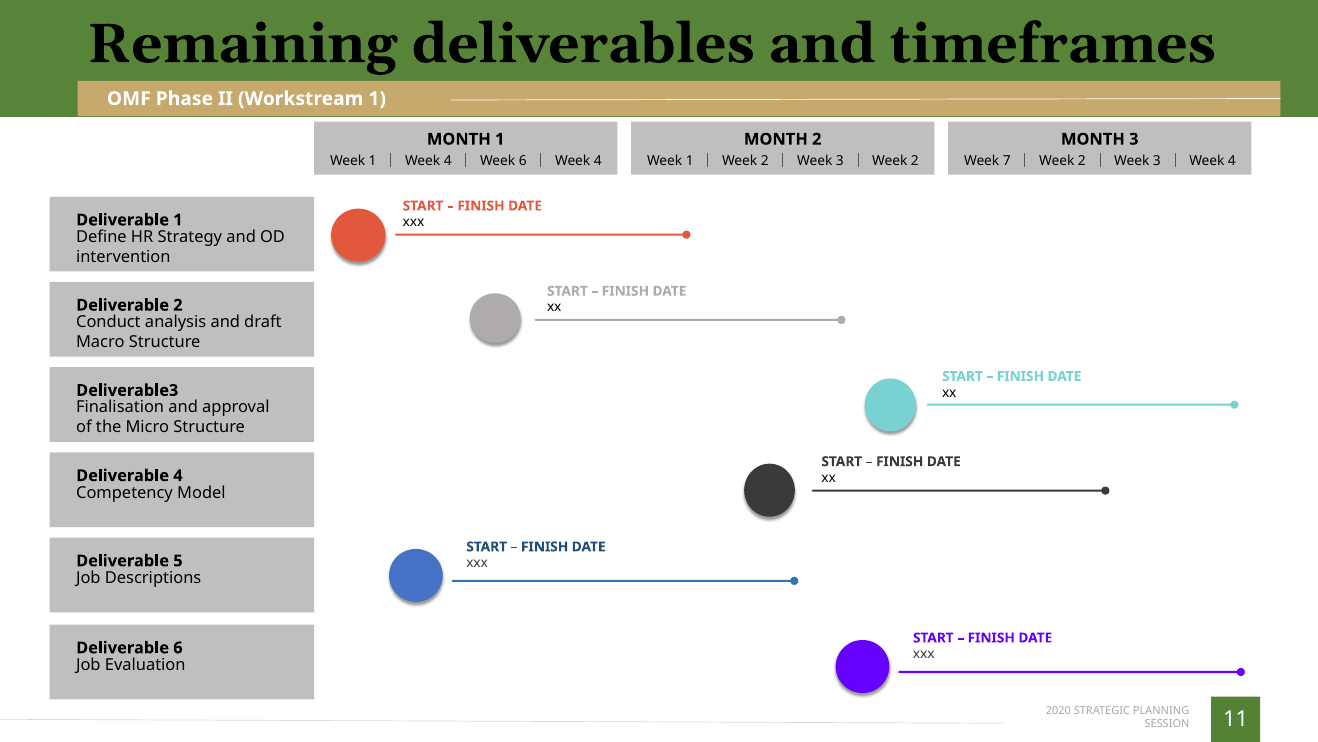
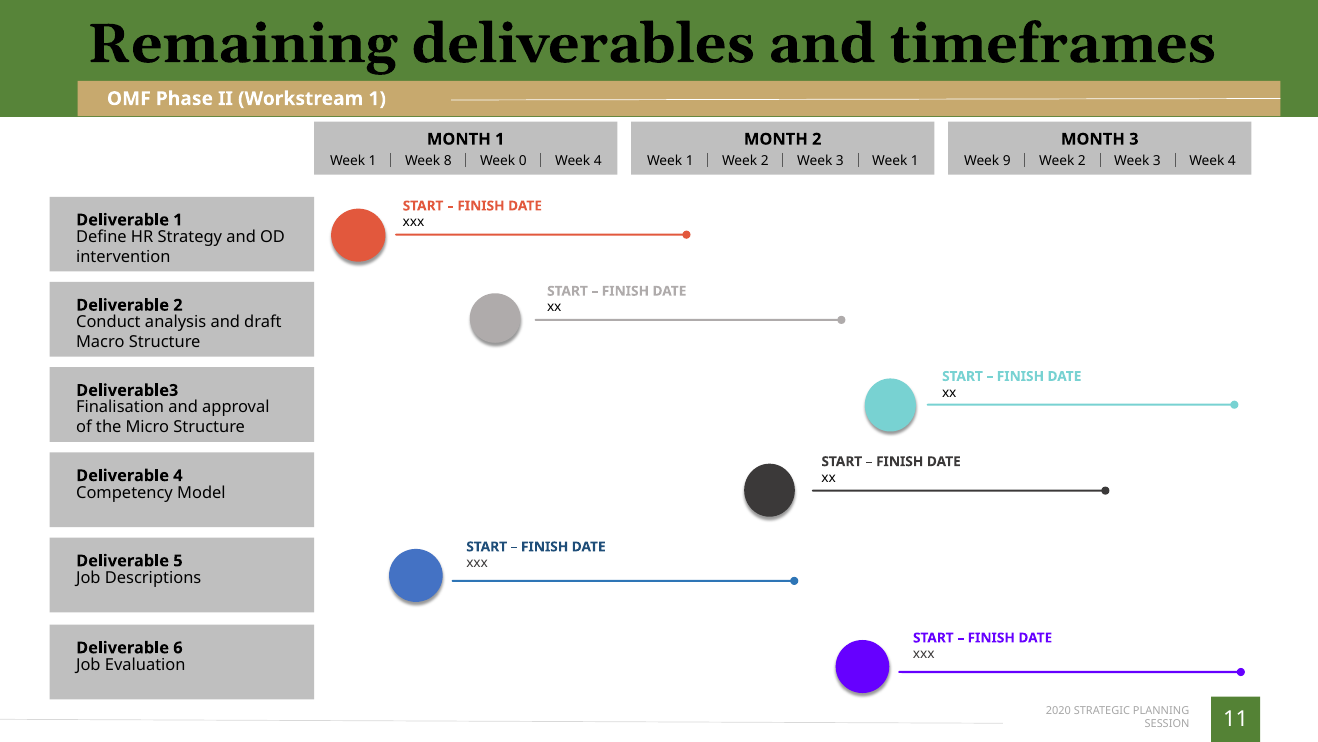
1 Week 4: 4 -> 8
Week 6: 6 -> 0
3 Week 2: 2 -> 1
7: 7 -> 9
